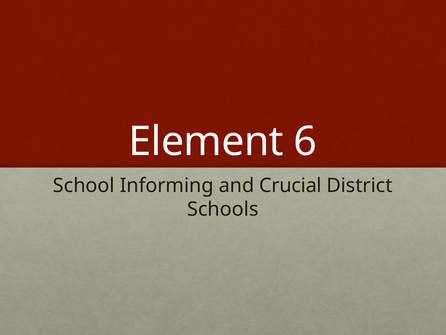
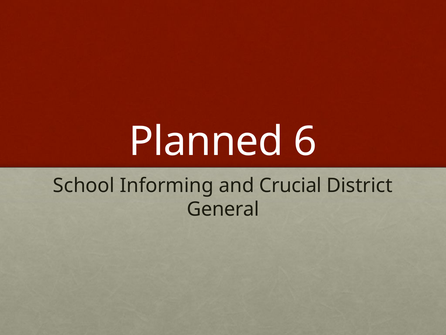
Element: Element -> Planned
Schools: Schools -> General
